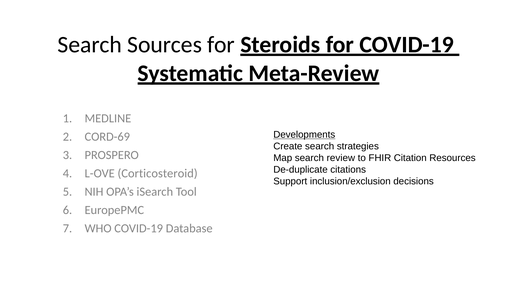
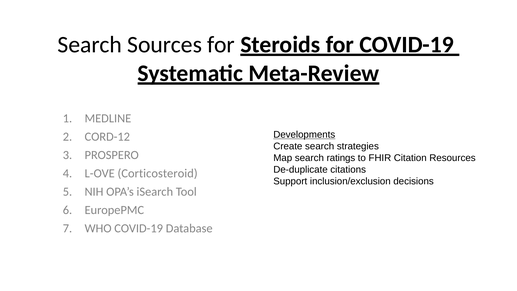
CORD-69: CORD-69 -> CORD-12
review: review -> ratings
